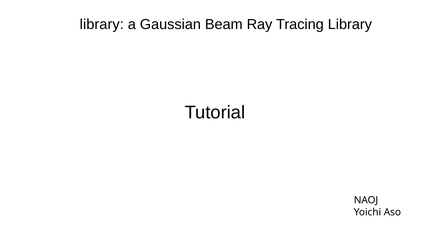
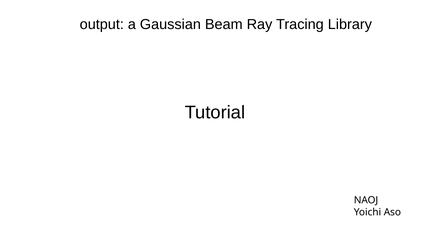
library at (102, 24): library -> output
